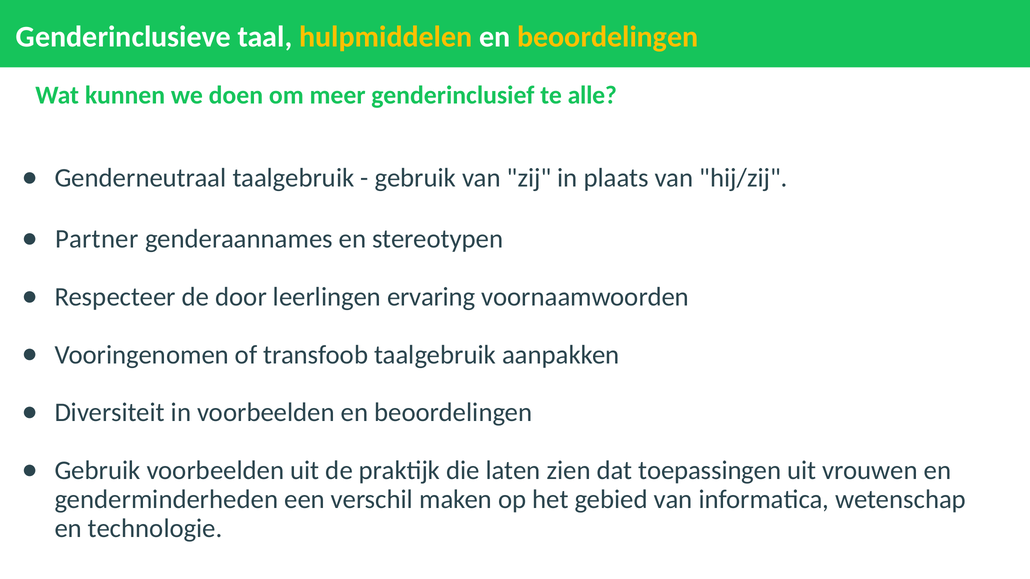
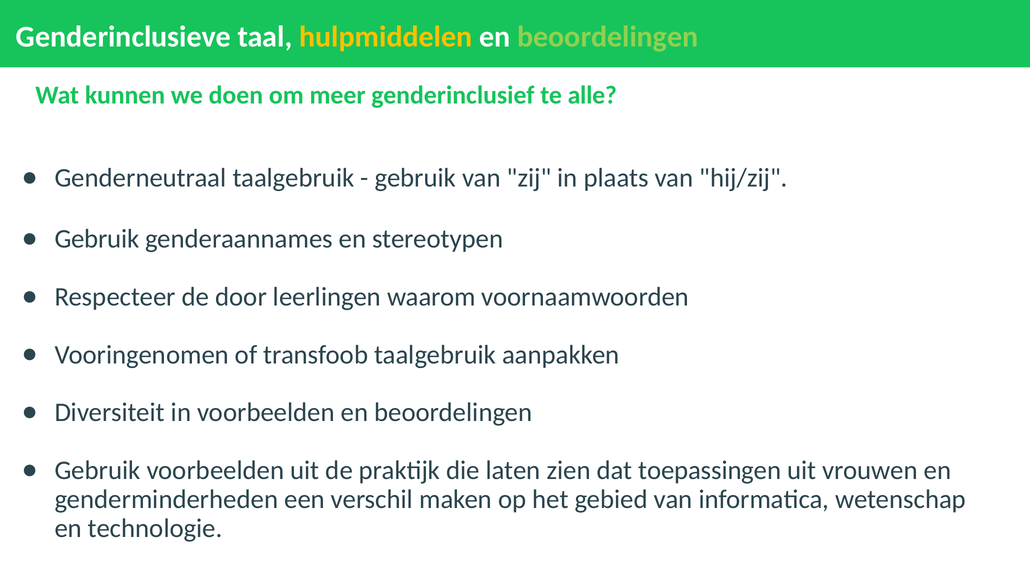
beoordelingen at (608, 37) colour: yellow -> light green
Partner at (97, 239): Partner -> Gebruik
ervaring: ervaring -> waarom
